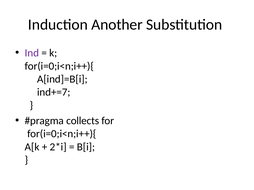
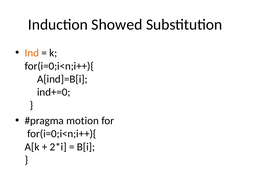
Another: Another -> Showed
Ind colour: purple -> orange
ind+=7: ind+=7 -> ind+=0
collects: collects -> motion
